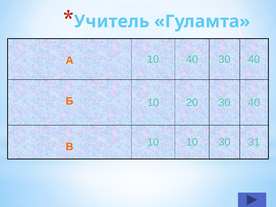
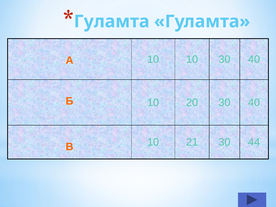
Учитель at (112, 21): Учитель -> Гуламта
10 40: 40 -> 10
10 10: 10 -> 21
31: 31 -> 44
